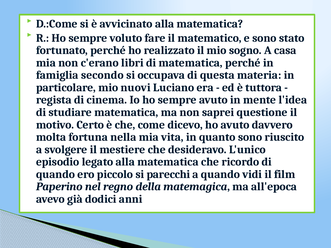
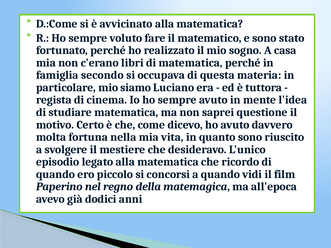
nuovi: nuovi -> siamo
parecchi: parecchi -> concorsi
